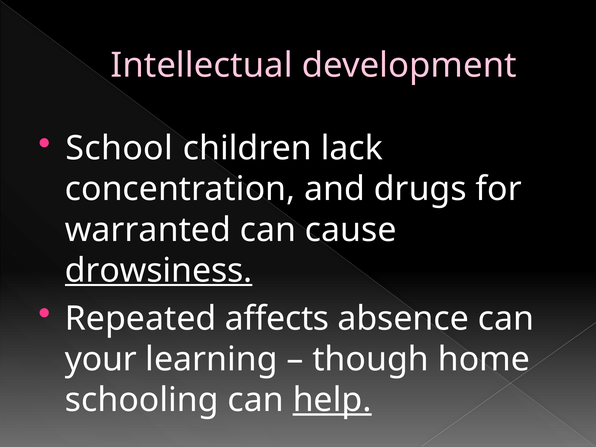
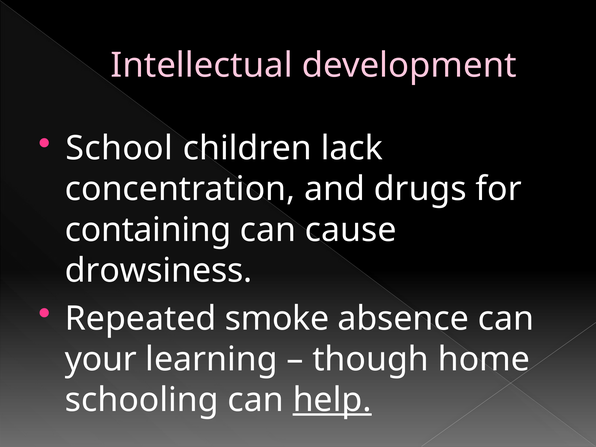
warranted: warranted -> containing
drowsiness underline: present -> none
affects: affects -> smoke
